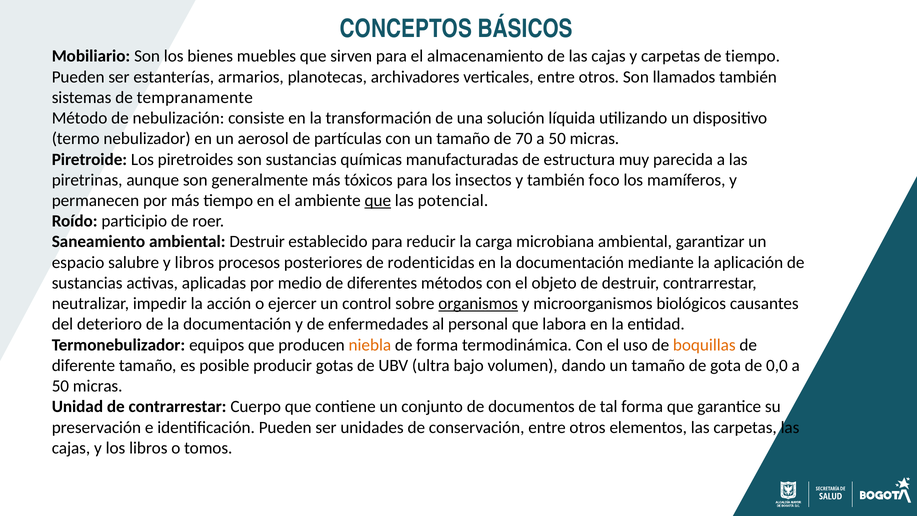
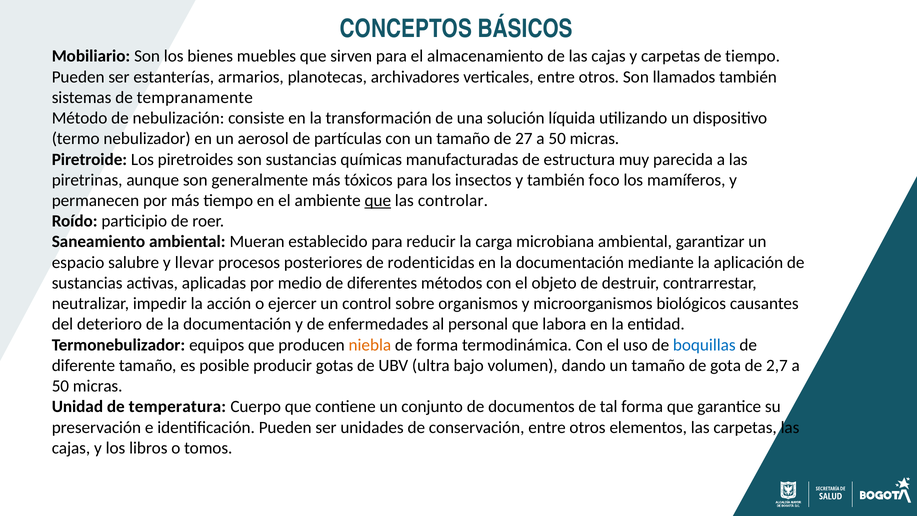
70: 70 -> 27
potencial: potencial -> controlar
ambiental Destruir: Destruir -> Mueran
y libros: libros -> llevar
organismos underline: present -> none
boquillas colour: orange -> blue
0,0: 0,0 -> 2,7
de contrarrestar: contrarrestar -> temperatura
